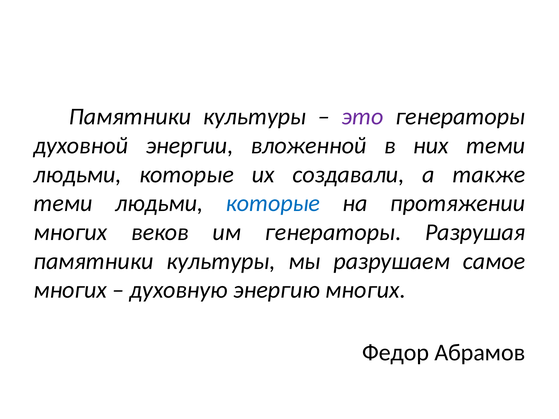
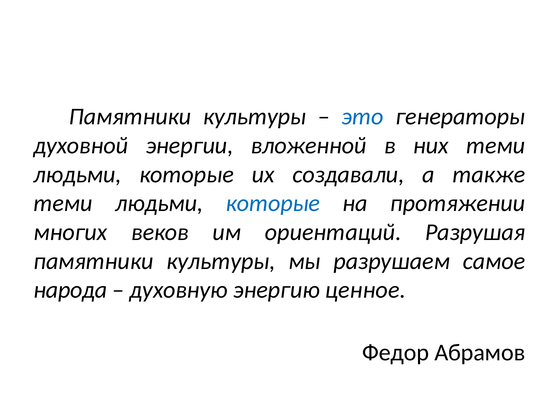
это colour: purple -> blue
им генераторы: генераторы -> ориентаций
многих at (70, 290): многих -> народа
энергию многих: многих -> ценное
